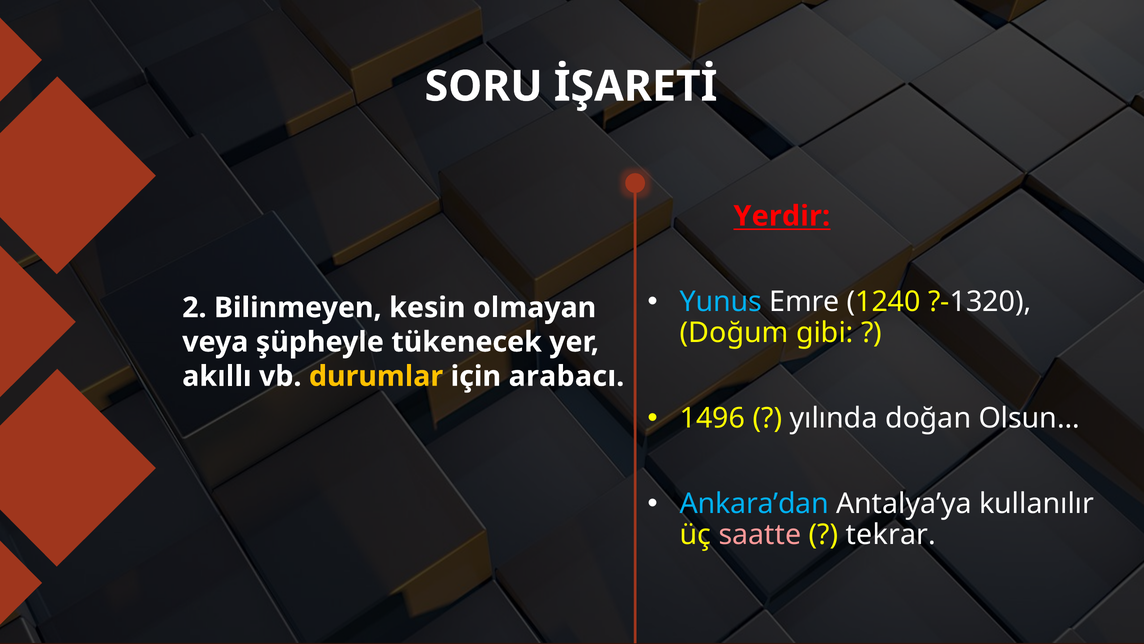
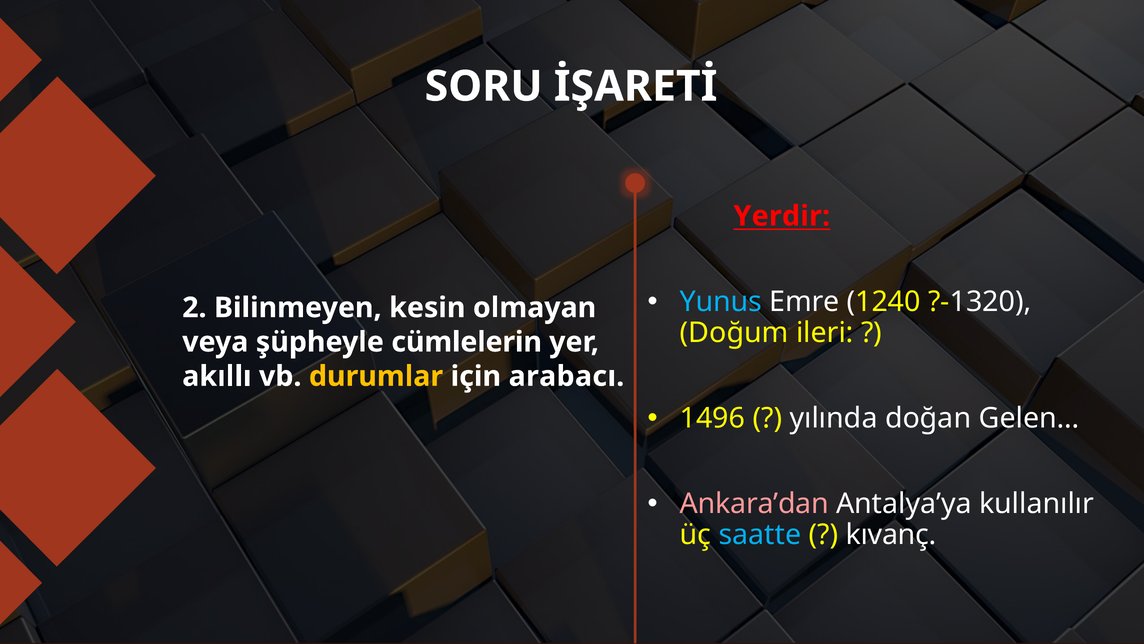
gibi: gibi -> ileri
tükenecek: tükenecek -> cümlelerin
Olsun…: Olsun… -> Gelen…
Ankara’dan colour: light blue -> pink
saatte colour: pink -> light blue
tekrar: tekrar -> kıvanç
